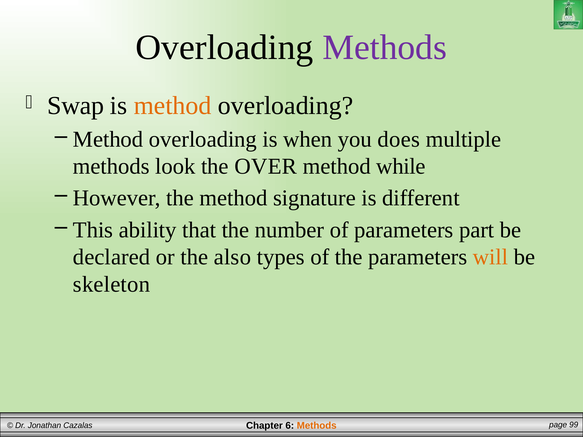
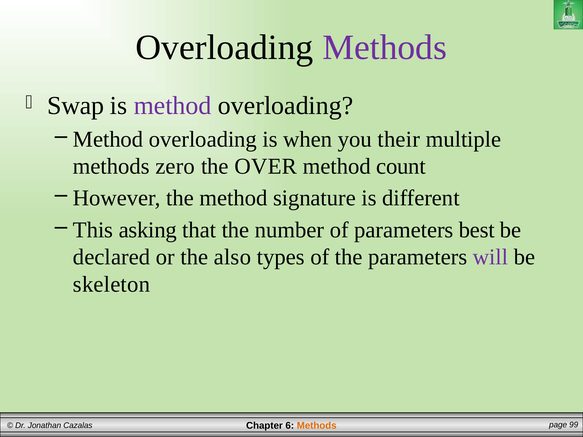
method at (173, 106) colour: orange -> purple
does: does -> their
look: look -> zero
while: while -> count
ability: ability -> asking
part: part -> best
will colour: orange -> purple
